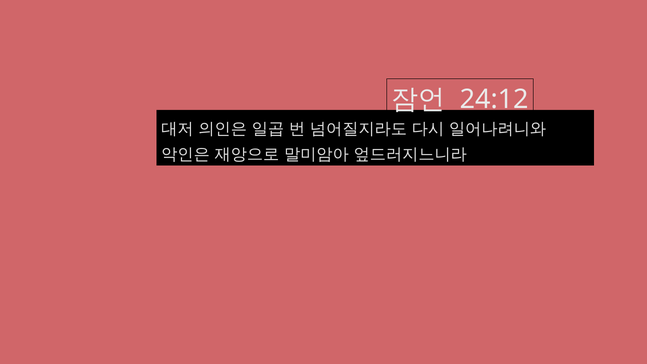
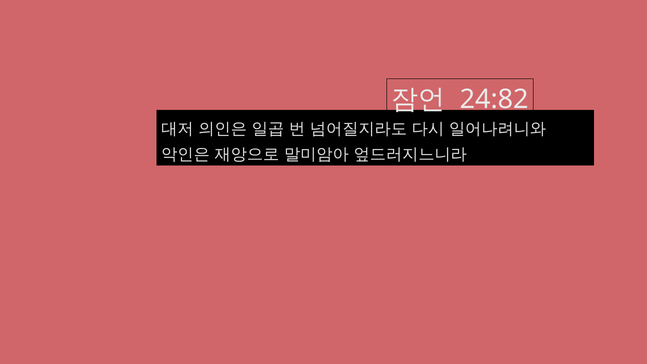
24:12: 24:12 -> 24:82
